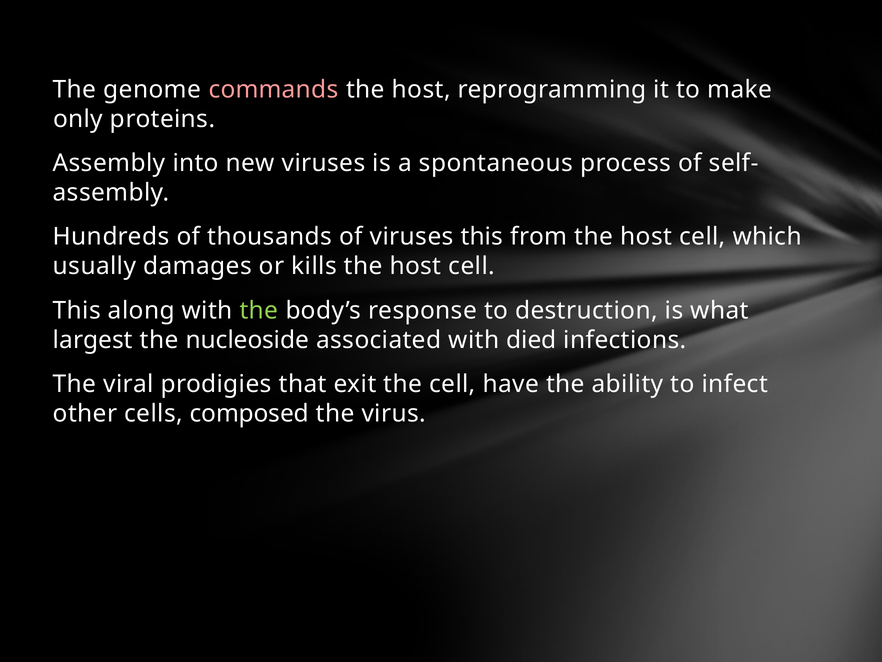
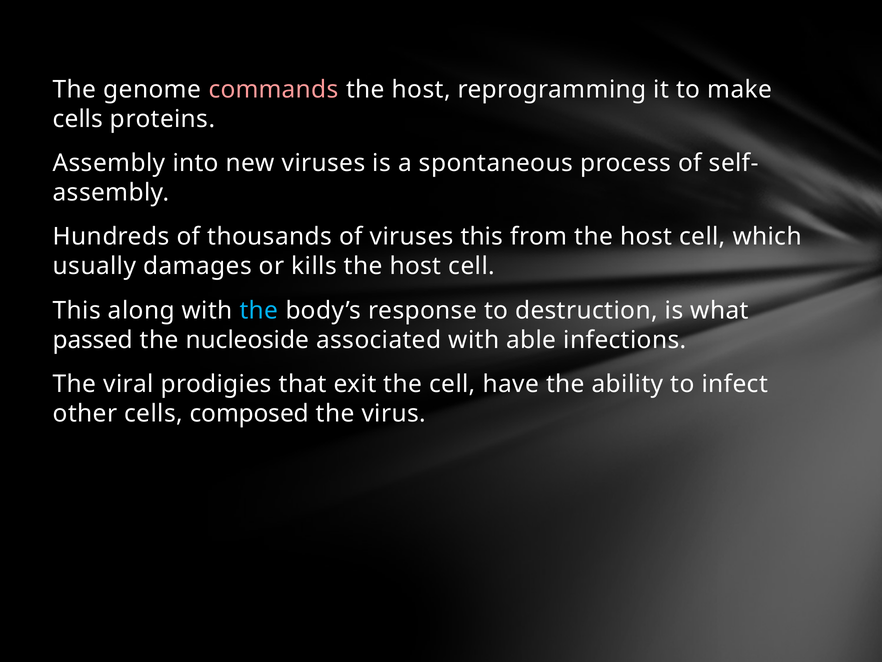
only at (78, 119): only -> cells
the at (259, 310) colour: light green -> light blue
largest: largest -> passed
died: died -> able
